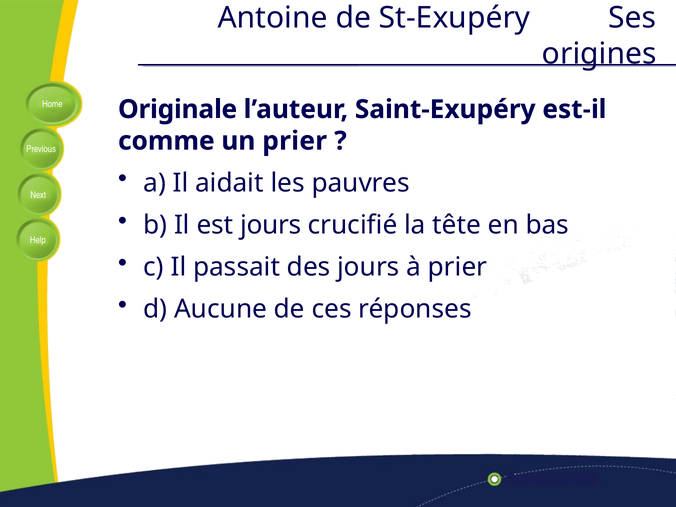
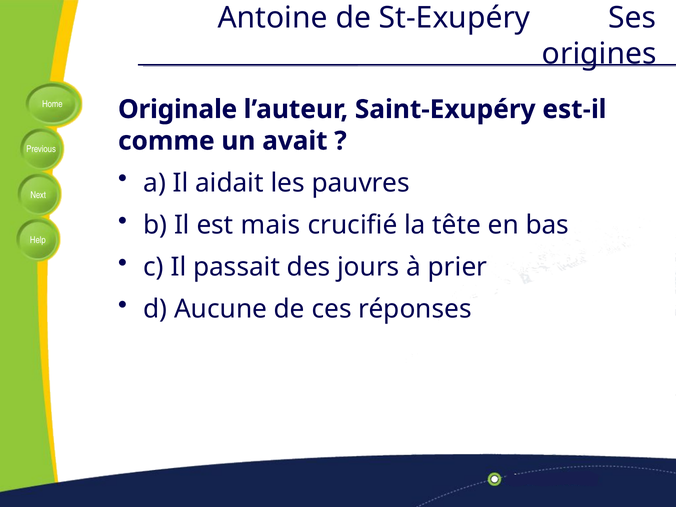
un prier: prier -> avait
est jours: jours -> mais
